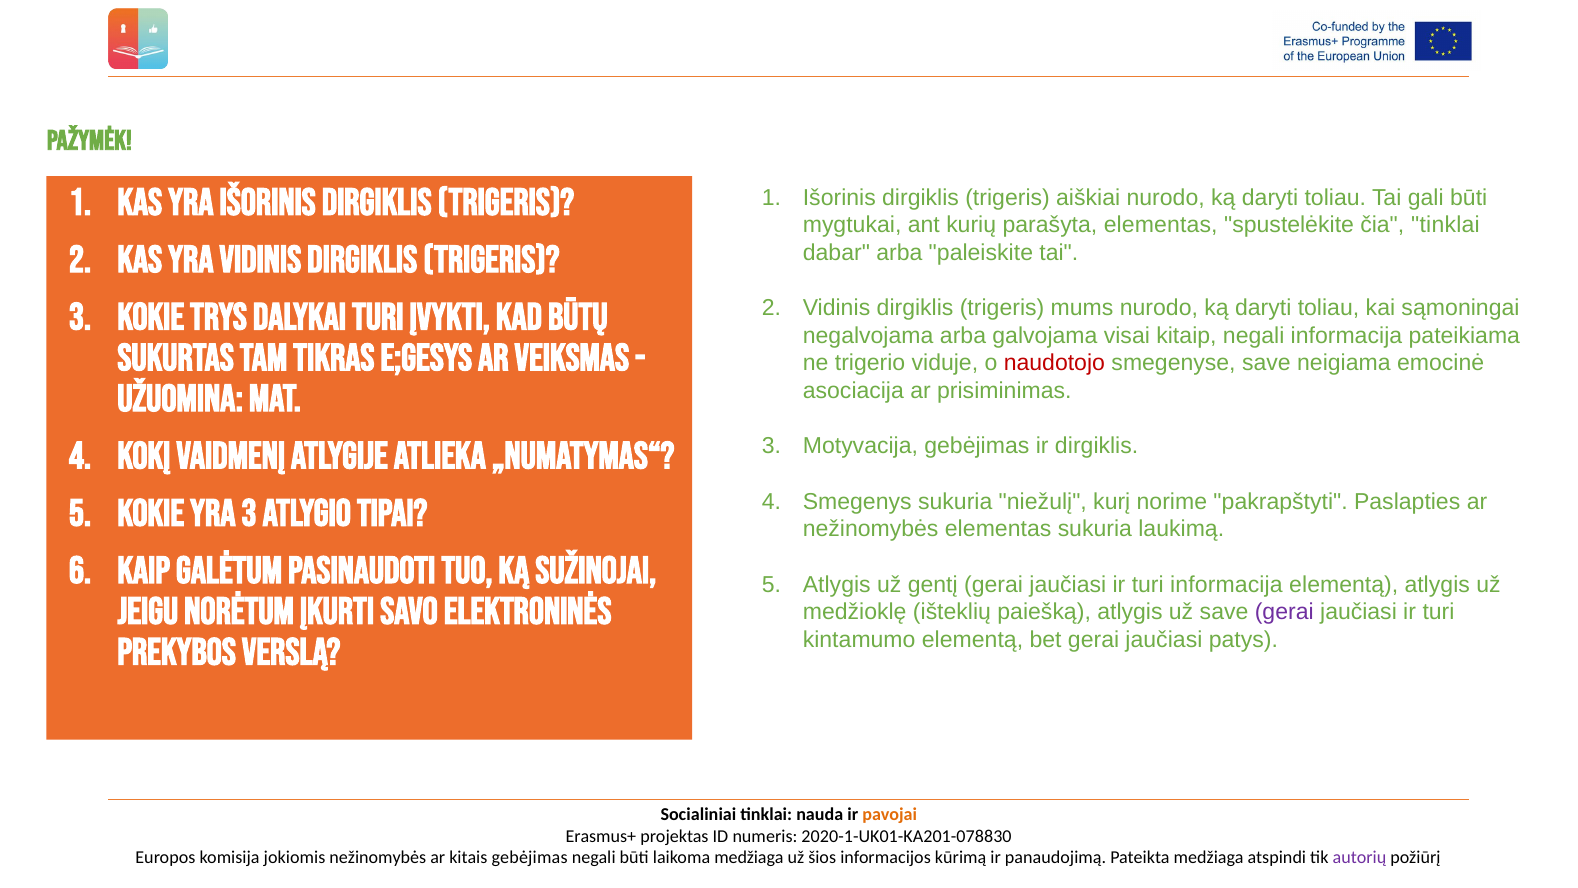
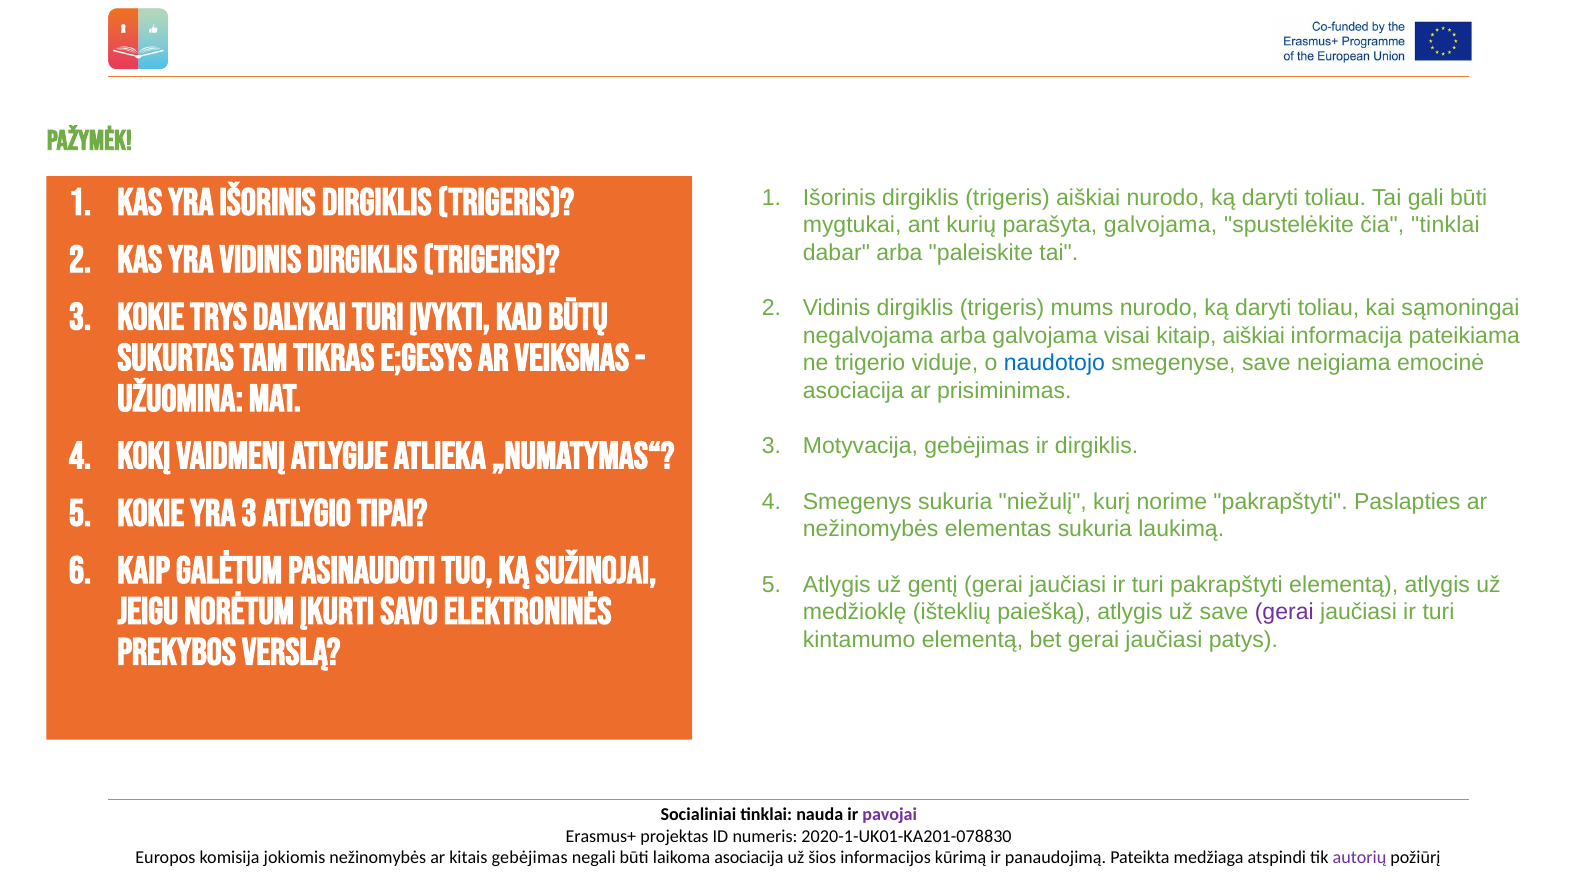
parašyta elementas: elementas -> galvojama
kitaip negali: negali -> aiškiai
naudotojo colour: red -> blue
turi informacija: informacija -> pakrapštyti
pavojai colour: orange -> purple
laikoma medžiaga: medžiaga -> asociacija
